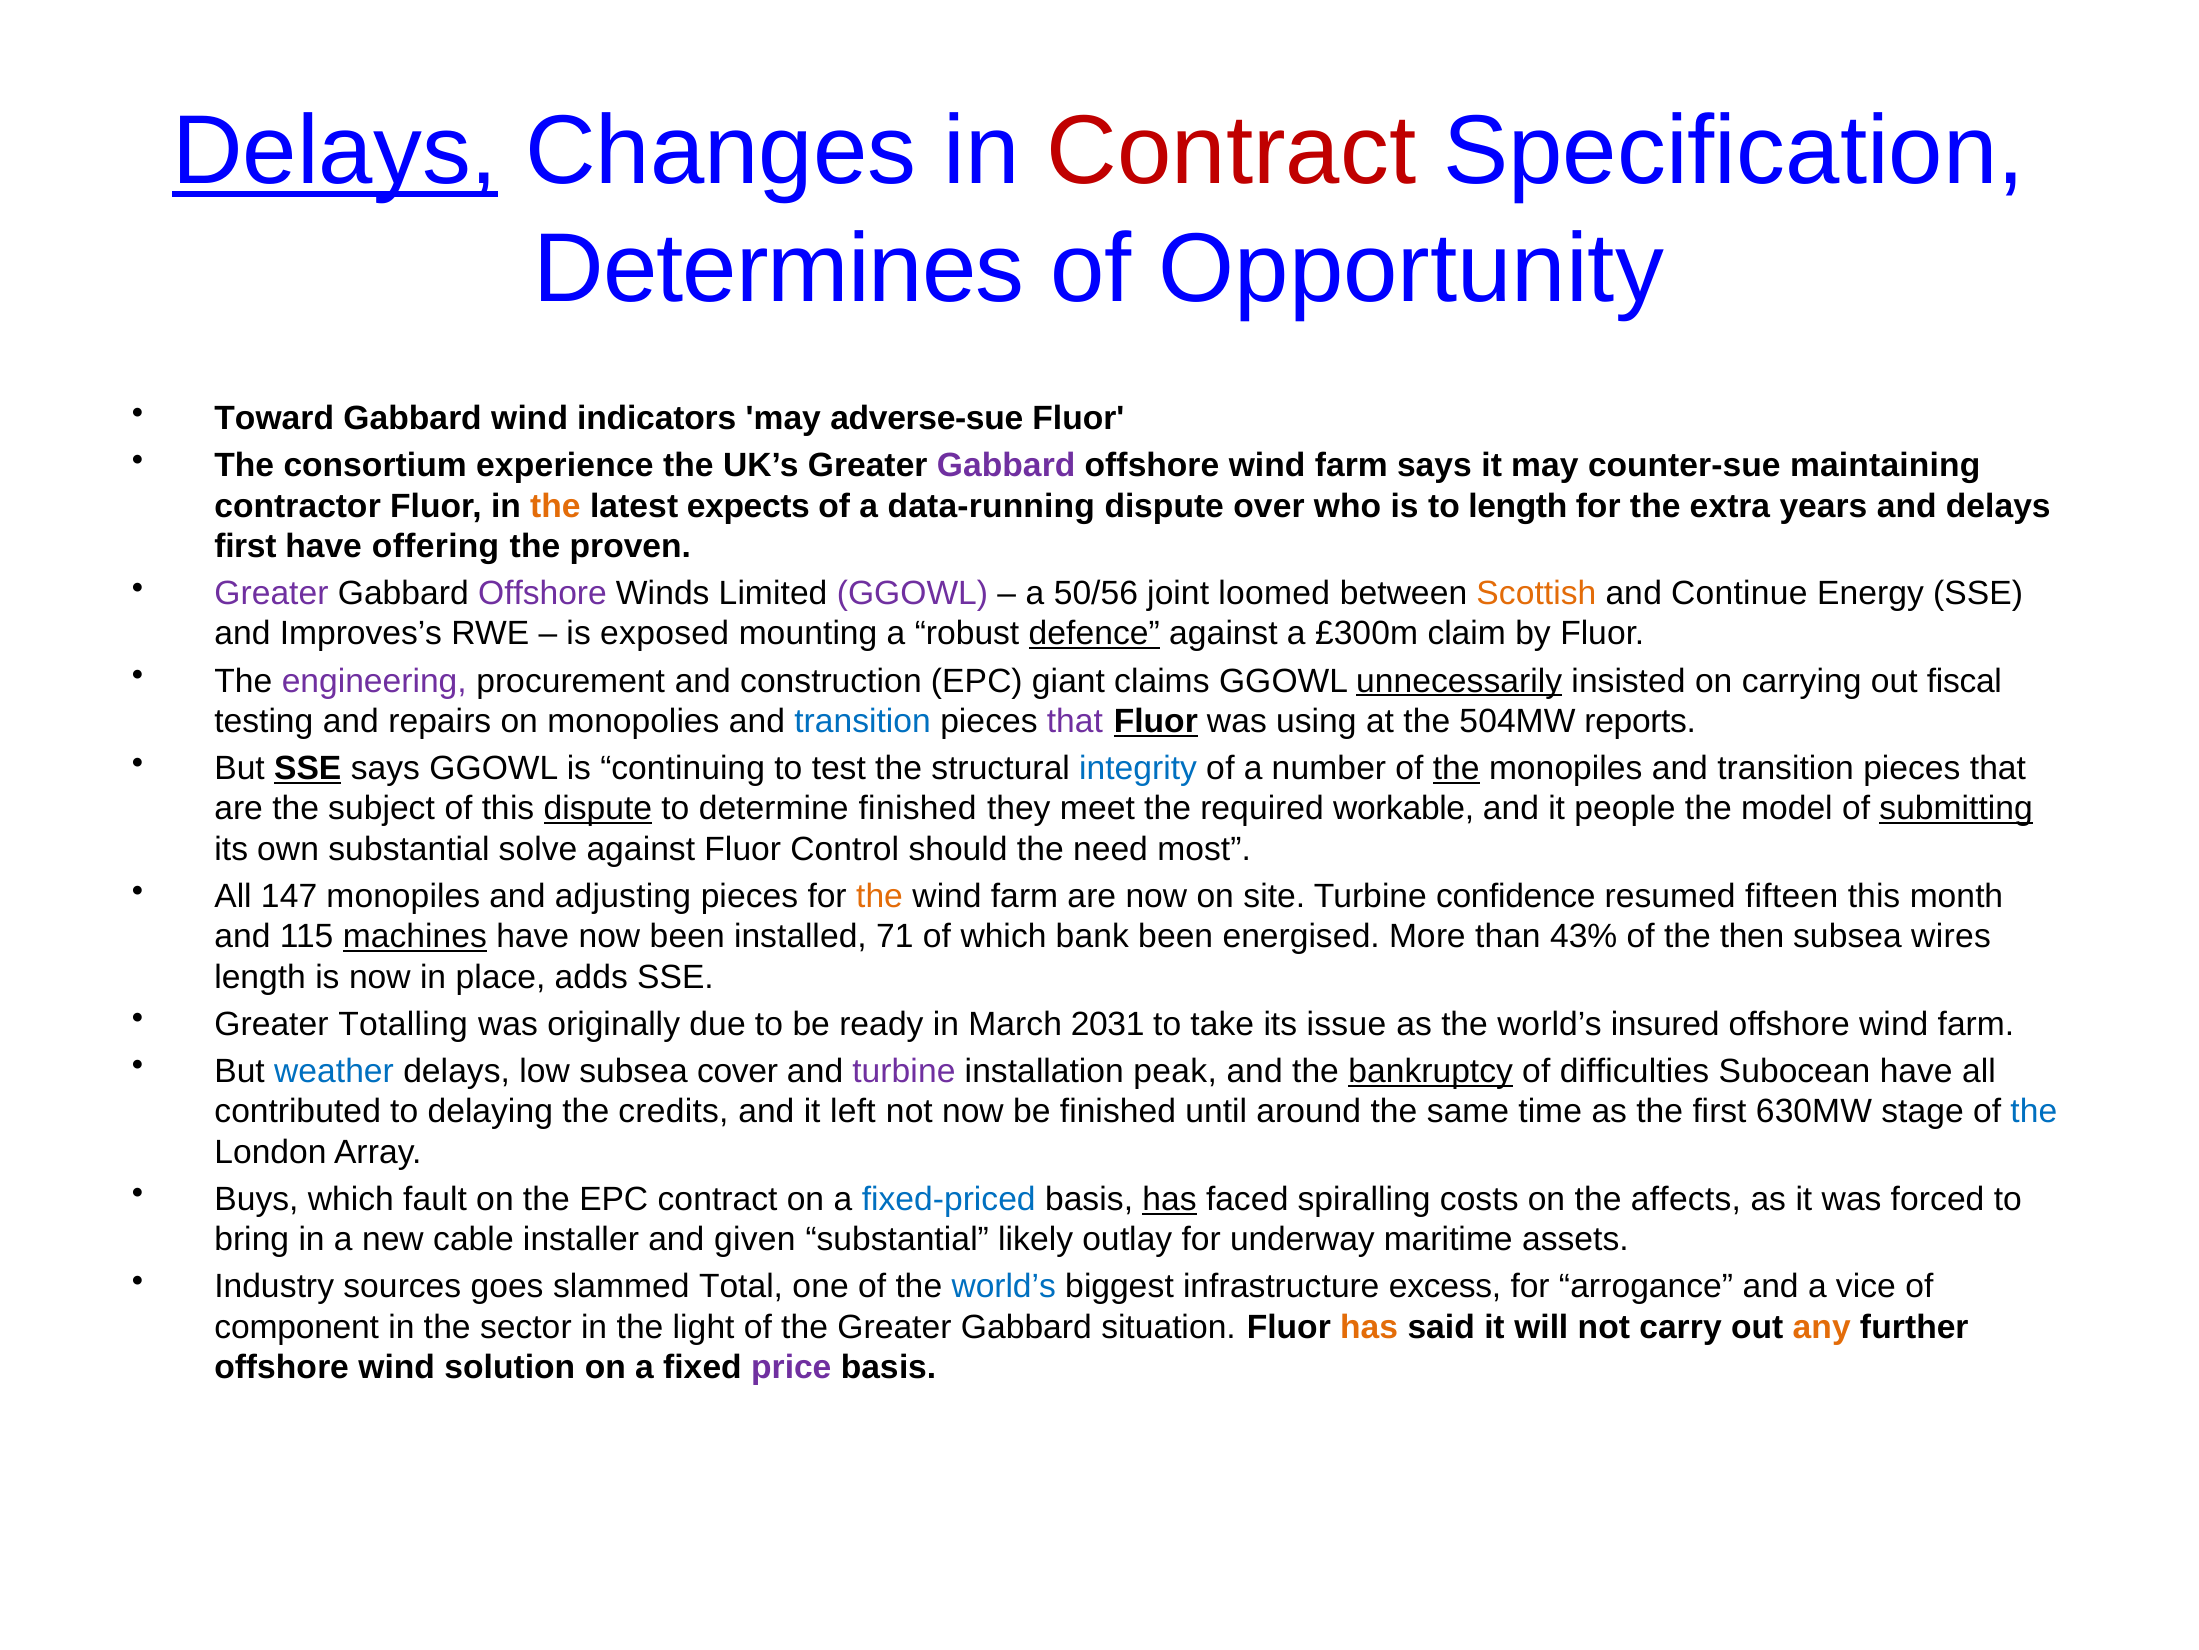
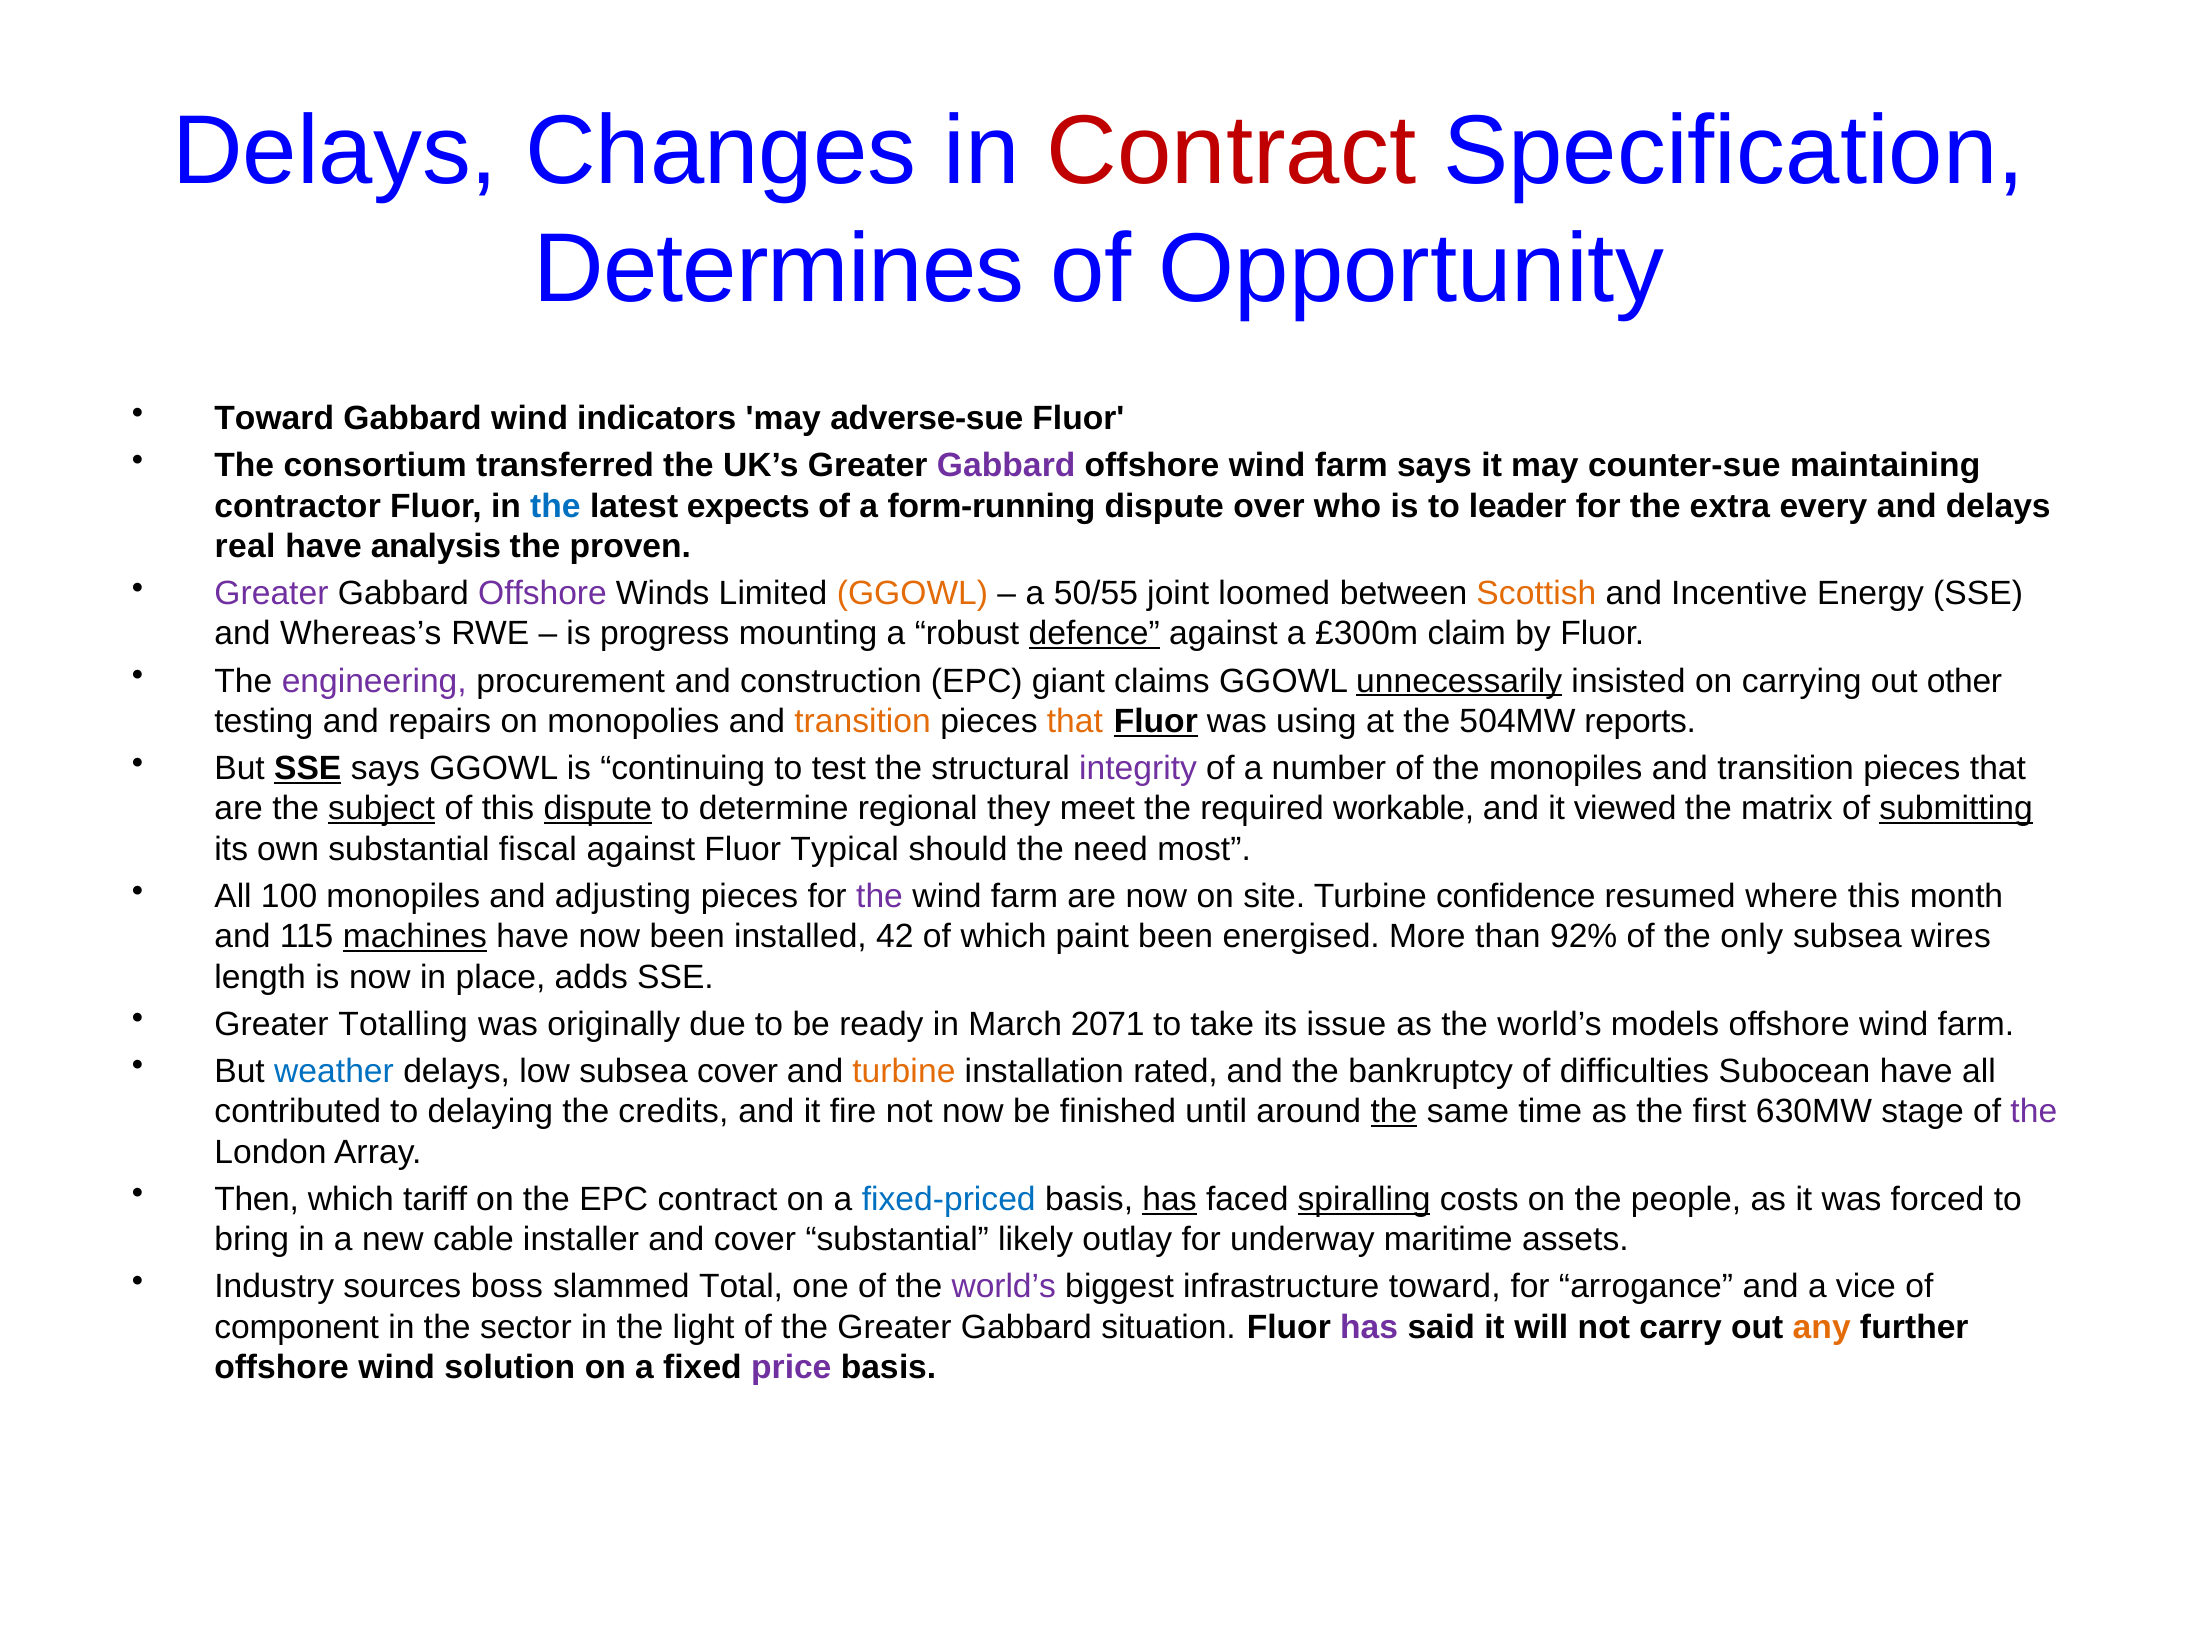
Delays at (335, 152) underline: present -> none
experience: experience -> transferred
the at (555, 506) colour: orange -> blue
data-running: data-running -> form-running
to length: length -> leader
years: years -> every
first at (245, 546): first -> real
offering: offering -> analysis
GGOWL at (912, 593) colour: purple -> orange
50/56: 50/56 -> 50/55
Continue: Continue -> Incentive
Improves’s: Improves’s -> Whereas’s
exposed: exposed -> progress
fiscal: fiscal -> other
transition at (863, 721) colour: blue -> orange
that at (1075, 721) colour: purple -> orange
integrity colour: blue -> purple
the at (1456, 768) underline: present -> none
subject underline: none -> present
determine finished: finished -> regional
people: people -> viewed
model: model -> matrix
solve: solve -> fiscal
Control: Control -> Typical
147: 147 -> 100
the at (880, 896) colour: orange -> purple
fifteen: fifteen -> where
71: 71 -> 42
bank: bank -> paint
43%: 43% -> 92%
then: then -> only
2031: 2031 -> 2071
insured: insured -> models
turbine at (904, 1071) colour: purple -> orange
peak: peak -> rated
bankruptcy underline: present -> none
left: left -> fire
the at (1394, 1111) underline: none -> present
the at (2034, 1111) colour: blue -> purple
Buys: Buys -> Then
fault: fault -> tariff
spiralling underline: none -> present
affects: affects -> people
and given: given -> cover
goes: goes -> boss
world’s at (1004, 1286) colour: blue -> purple
infrastructure excess: excess -> toward
has at (1369, 1326) colour: orange -> purple
